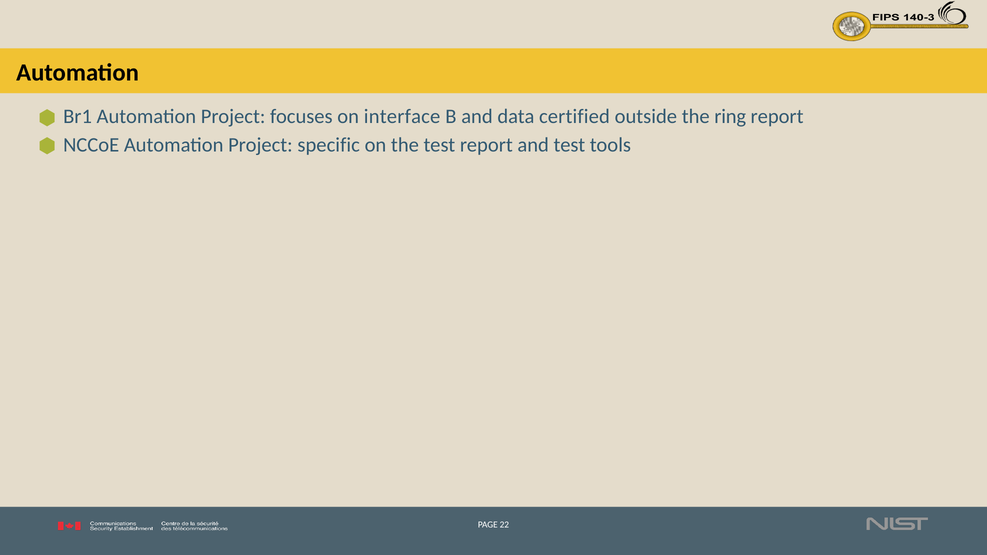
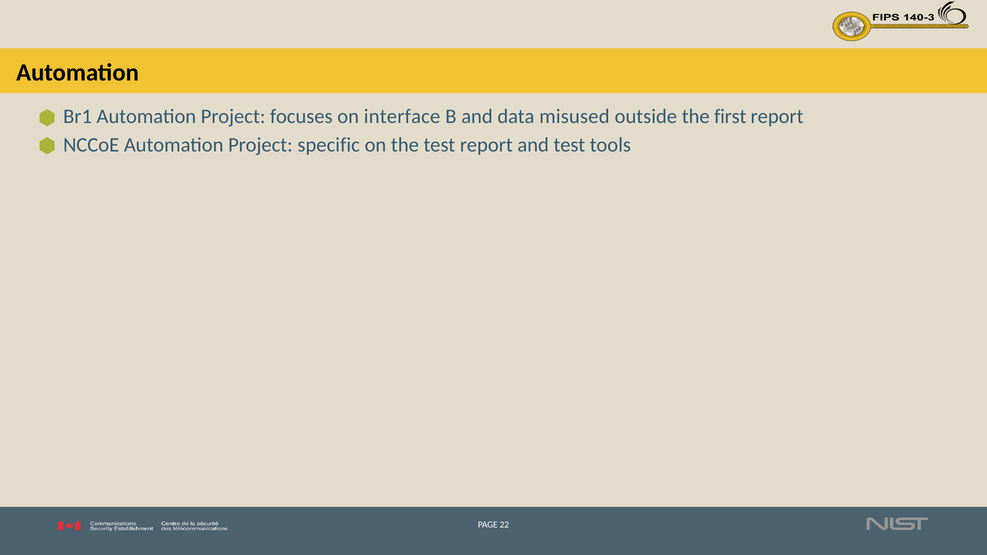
certified: certified -> misused
ring: ring -> first
